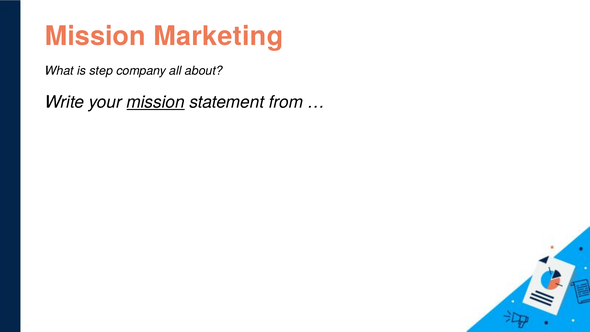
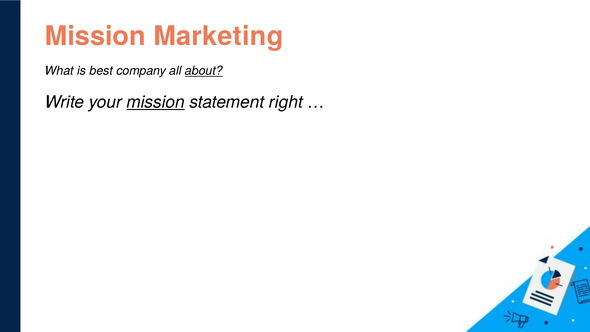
step: step -> best
about underline: none -> present
from: from -> right
